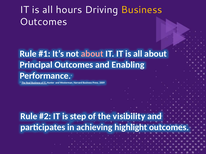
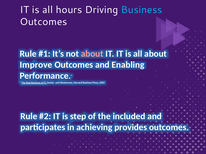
Business at (142, 10) colour: yellow -> light blue
Principal: Principal -> Improve
visibility: visibility -> included
highlight: highlight -> provides
